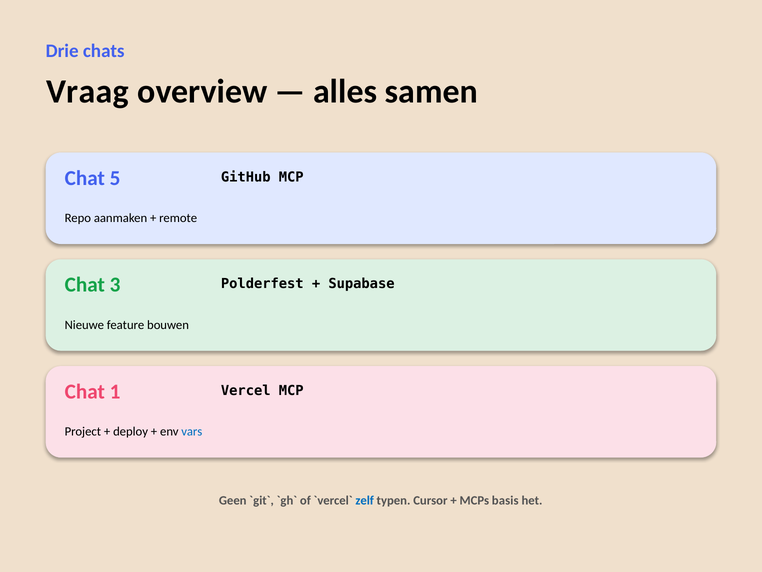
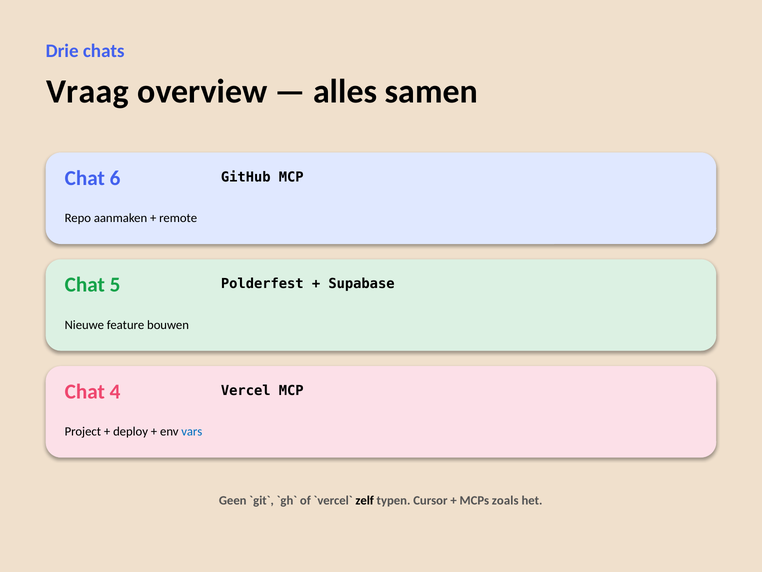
5: 5 -> 6
3: 3 -> 5
1: 1 -> 4
zelf colour: blue -> black
basis: basis -> zoals
